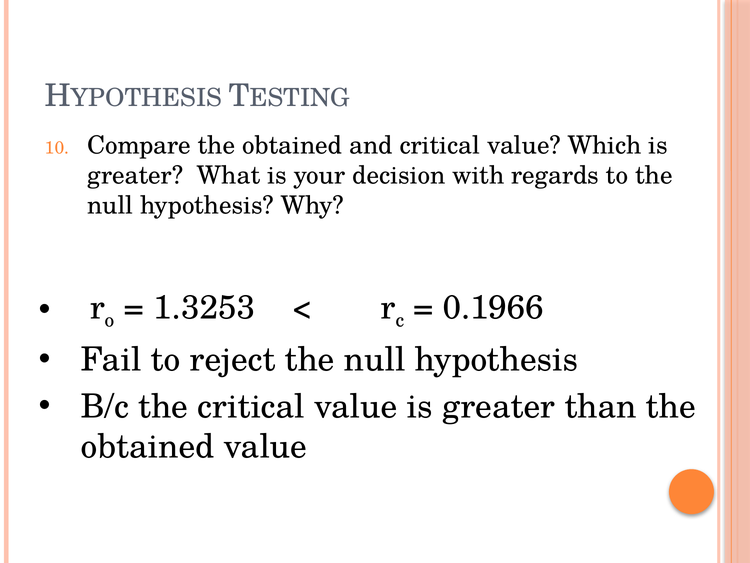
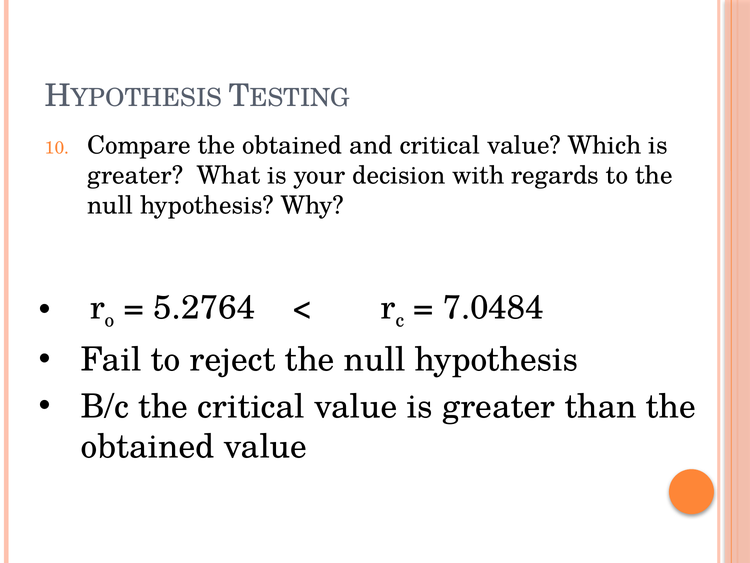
1.3253: 1.3253 -> 5.2764
0.1966: 0.1966 -> 7.0484
